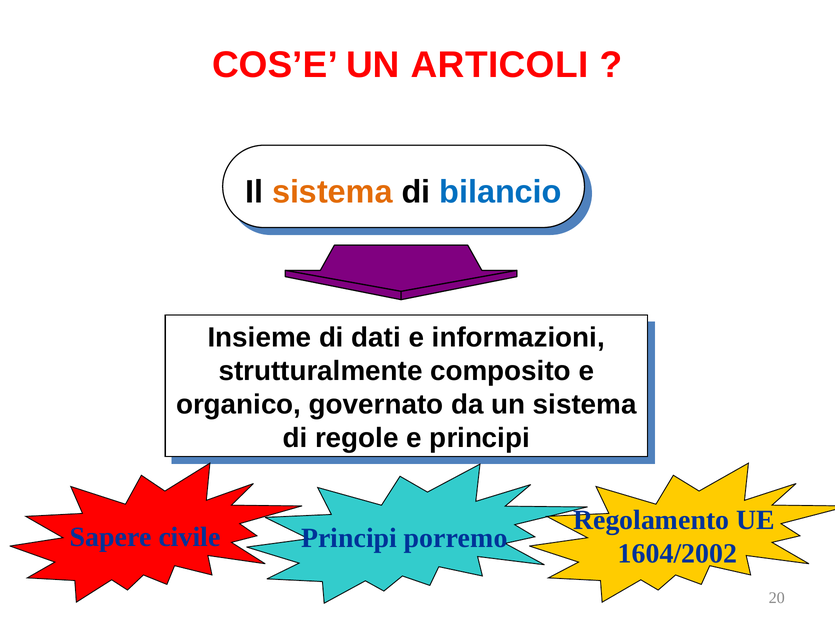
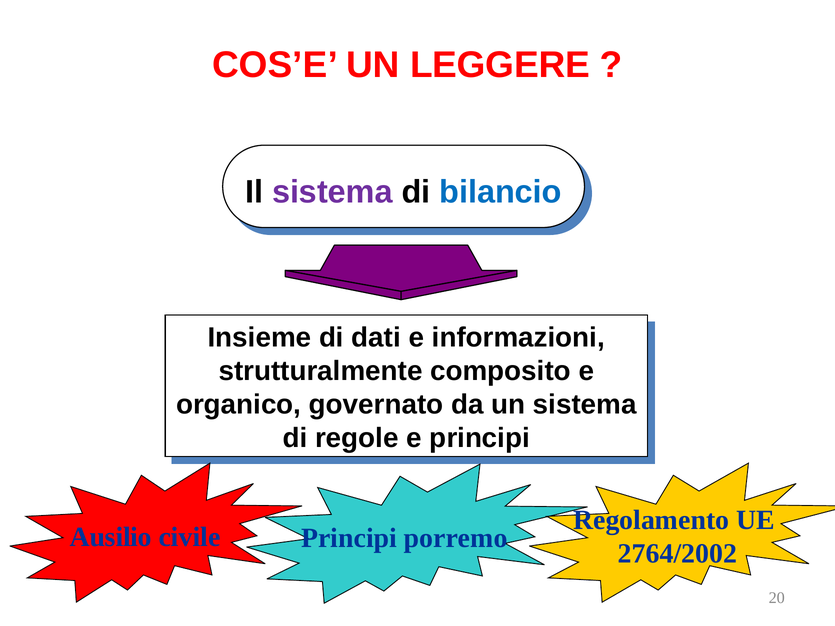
ARTICOLI: ARTICOLI -> LEGGERE
sistema at (332, 192) colour: orange -> purple
Sapere: Sapere -> Ausilio
1604/2002: 1604/2002 -> 2764/2002
